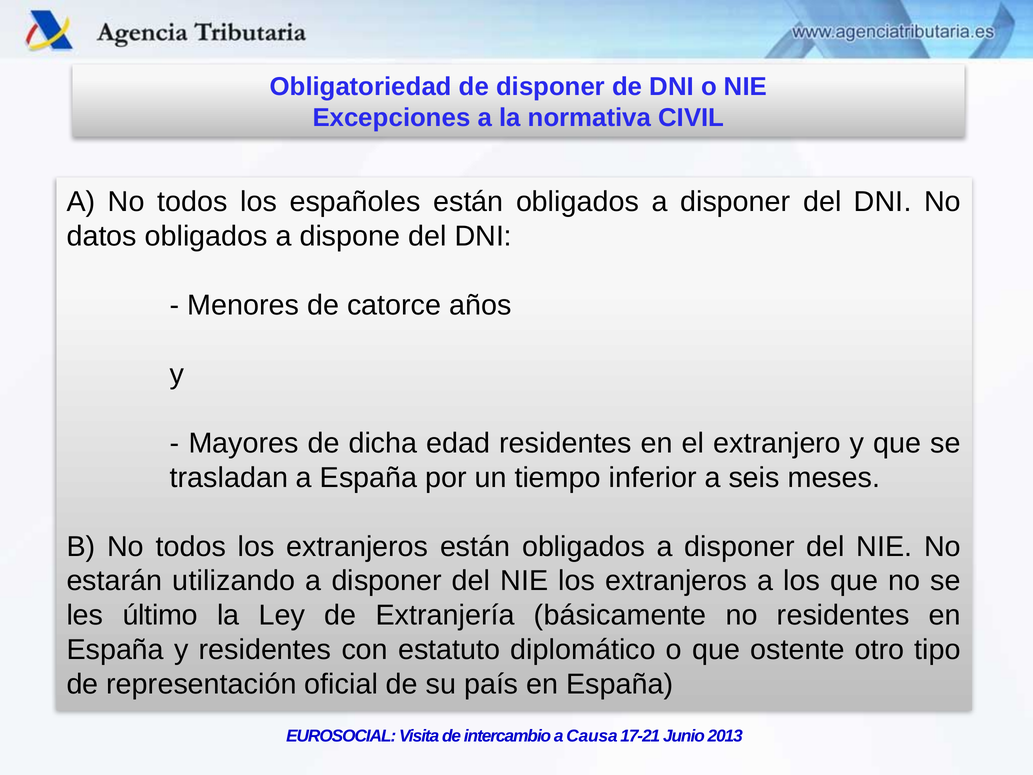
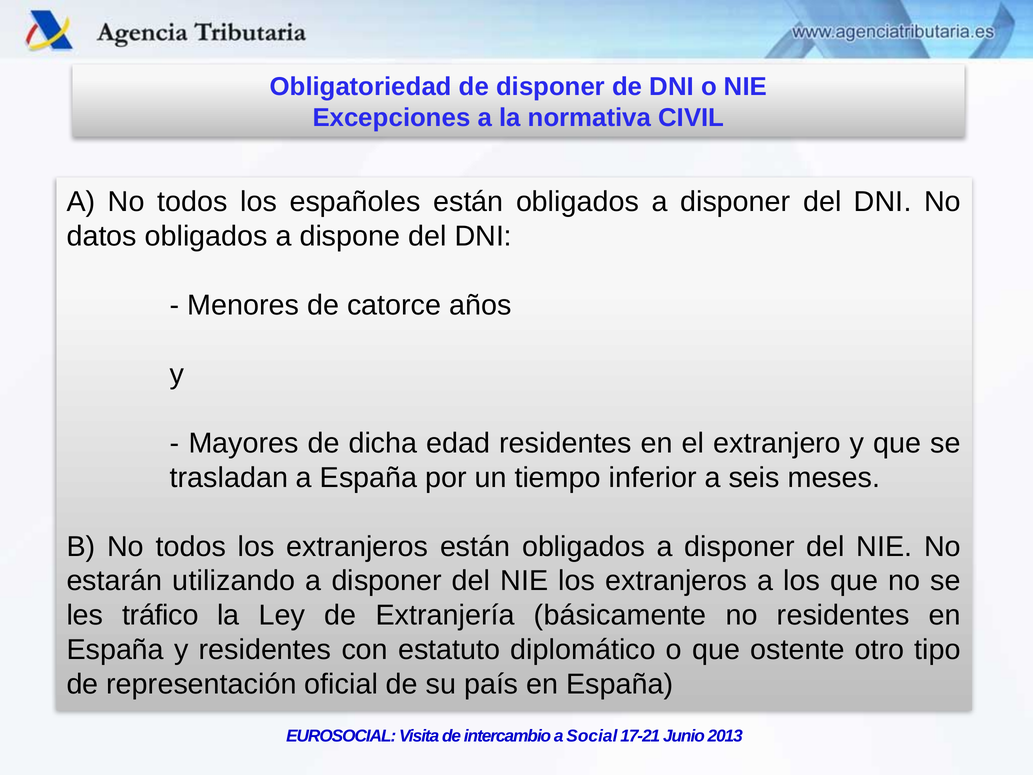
último: último -> tráfico
Causa: Causa -> Social
